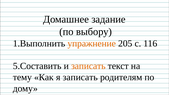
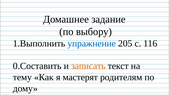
упражнение colour: orange -> blue
5.Составить: 5.Составить -> 0.Составить
я записать: записать -> мастерят
